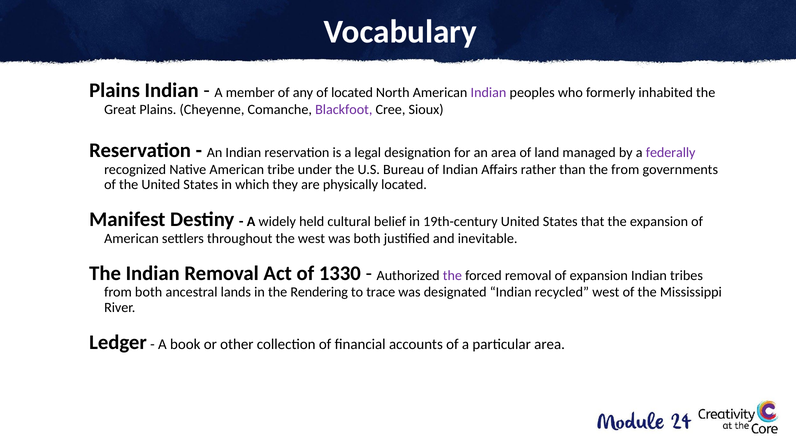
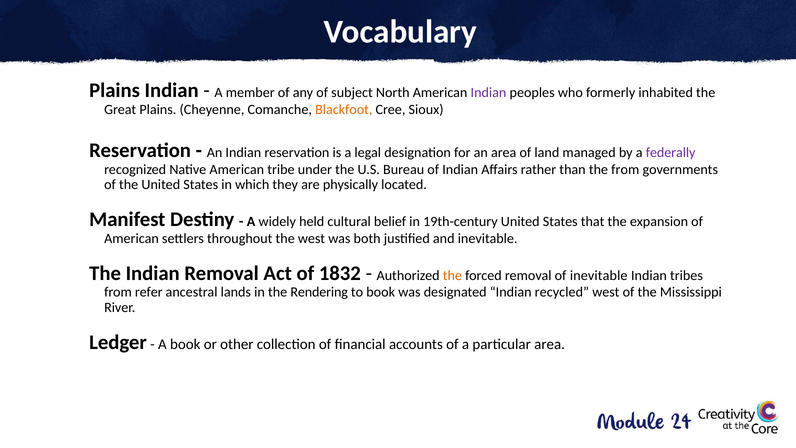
of located: located -> subject
Blackfoot colour: purple -> orange
1330: 1330 -> 1832
the at (452, 275) colour: purple -> orange
of expansion: expansion -> inevitable
from both: both -> refer
to trace: trace -> book
